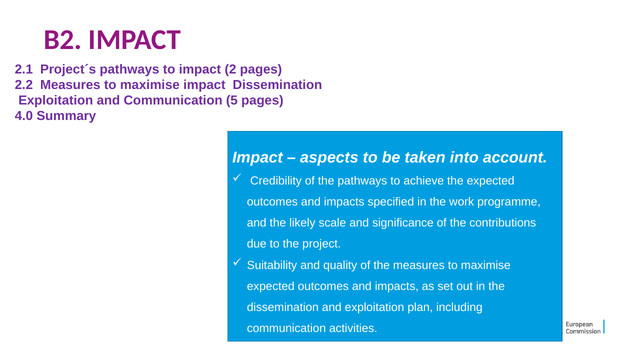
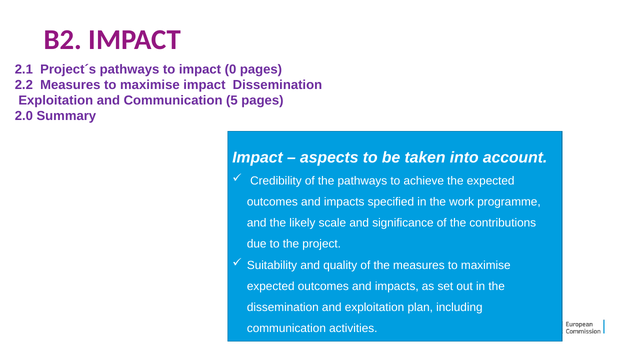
2: 2 -> 0
4.0: 4.0 -> 2.0
